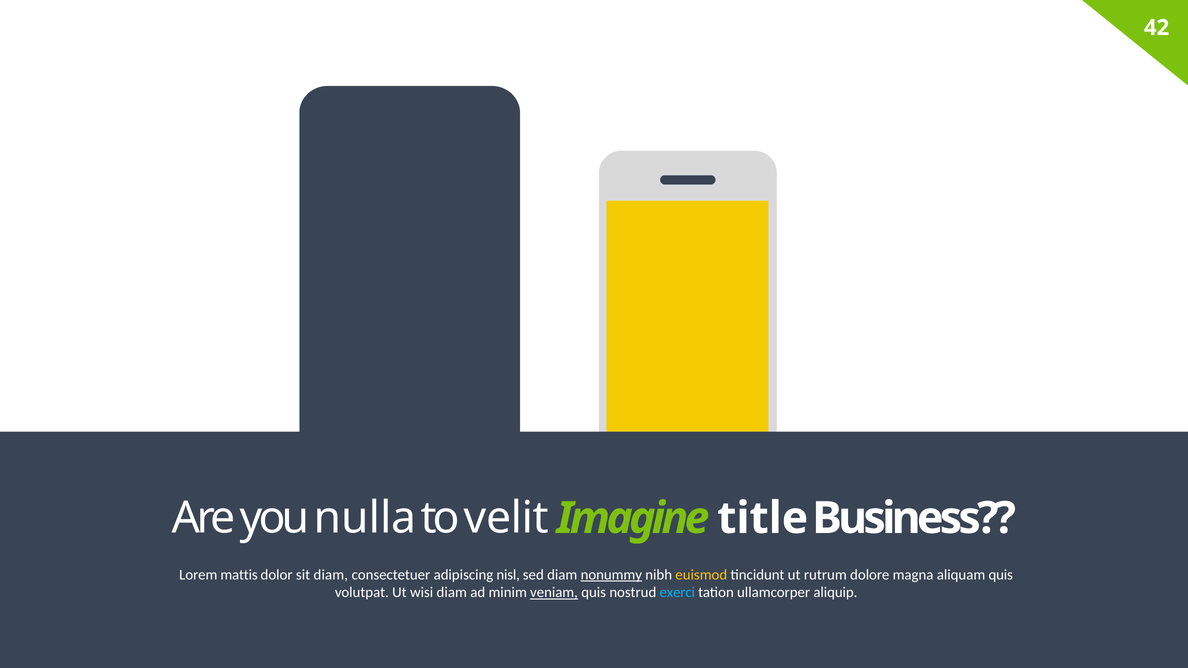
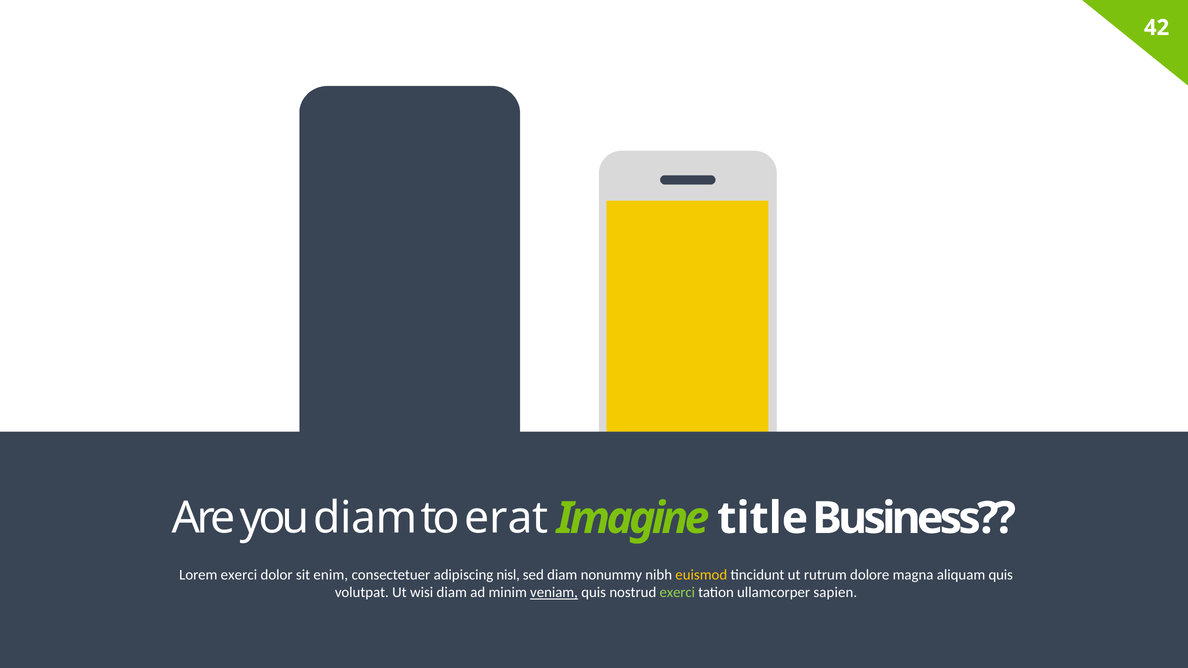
you nulla: nulla -> diam
velit: velit -> erat
Lorem mattis: mattis -> exerci
sit diam: diam -> enim
nonummy underline: present -> none
exerci at (677, 593) colour: light blue -> light green
aliquip: aliquip -> sapien
